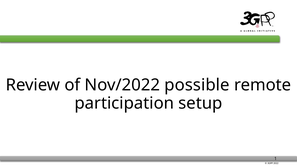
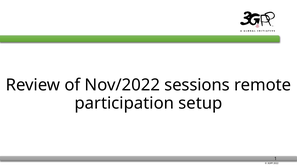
possible: possible -> sessions
